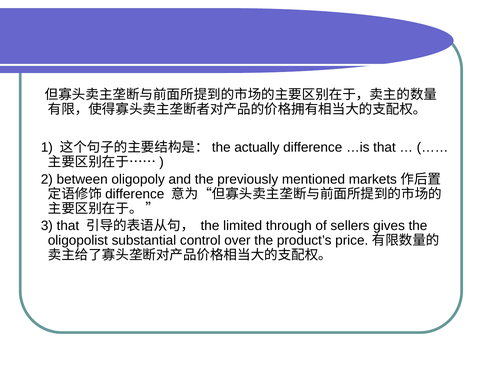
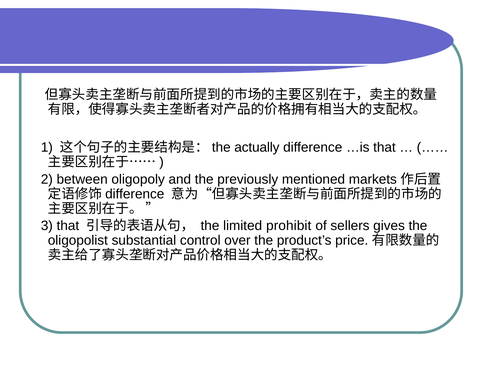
through: through -> prohibit
